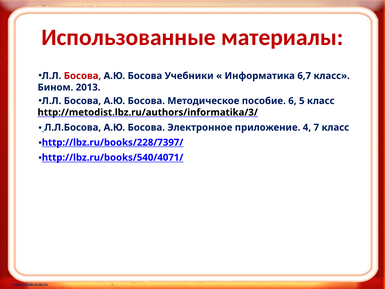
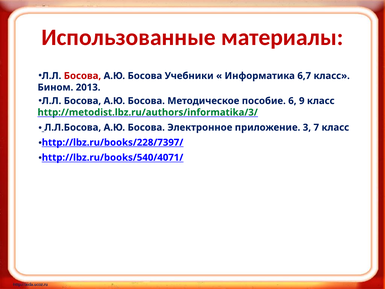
5: 5 -> 9
http://metodist.lbz.ru/authors/informatika/3/ colour: black -> green
4: 4 -> 3
